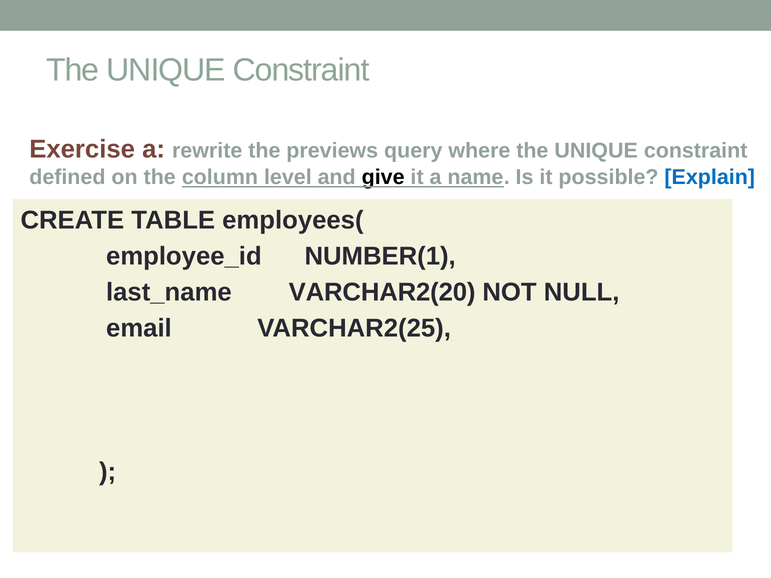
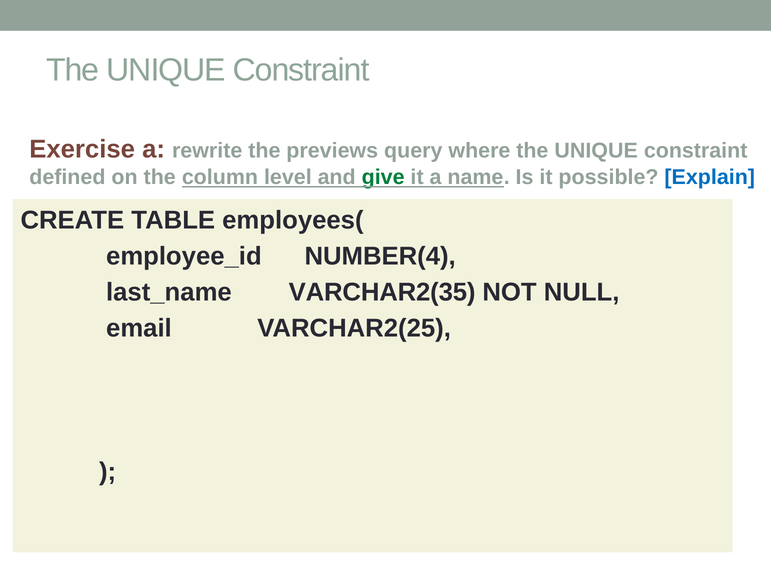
give colour: black -> green
NUMBER(1: NUMBER(1 -> NUMBER(4
VARCHAR2(20: VARCHAR2(20 -> VARCHAR2(35
